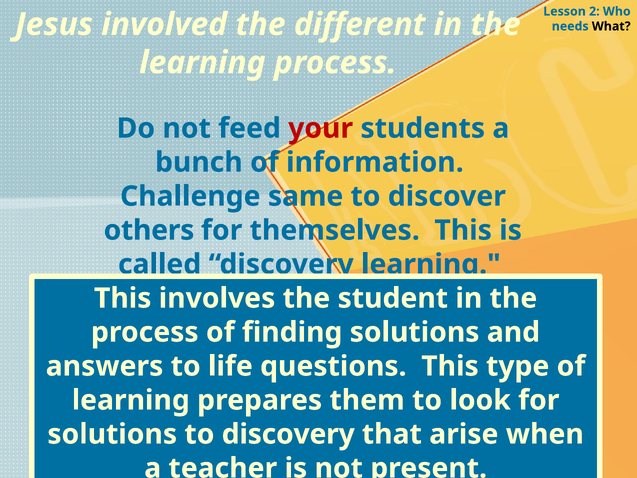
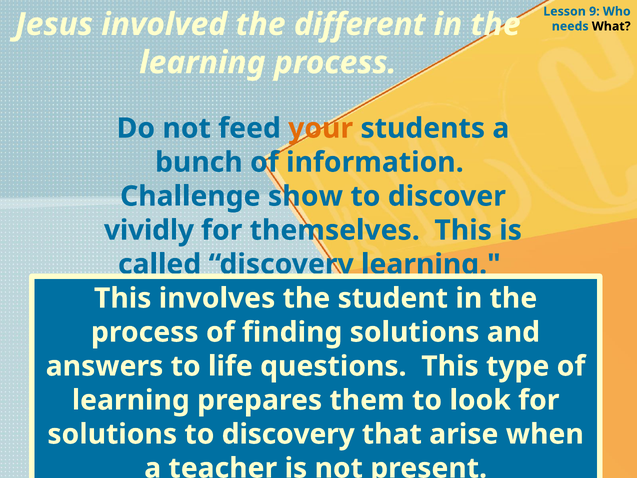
2: 2 -> 9
your colour: red -> orange
same: same -> show
others: others -> vividly
